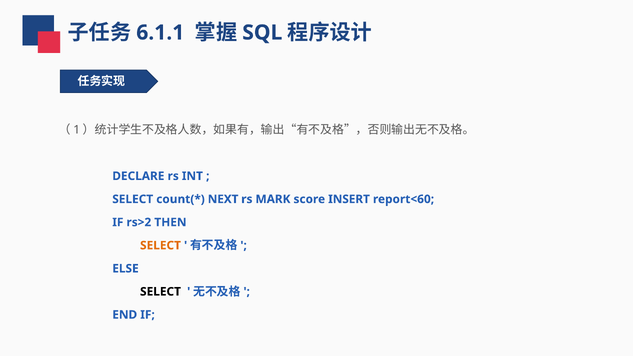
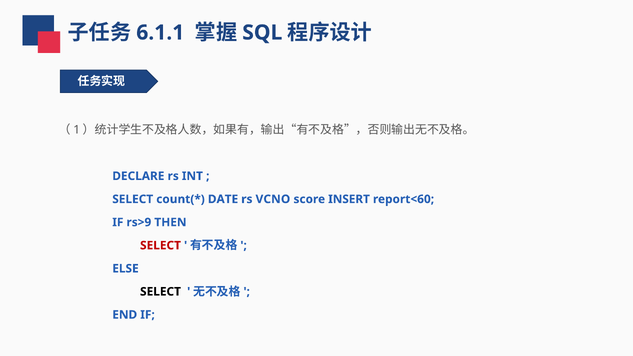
NEXT: NEXT -> DATE
MARK: MARK -> VCNO
rs>2: rs>2 -> rs>9
SELECT at (160, 245) colour: orange -> red
